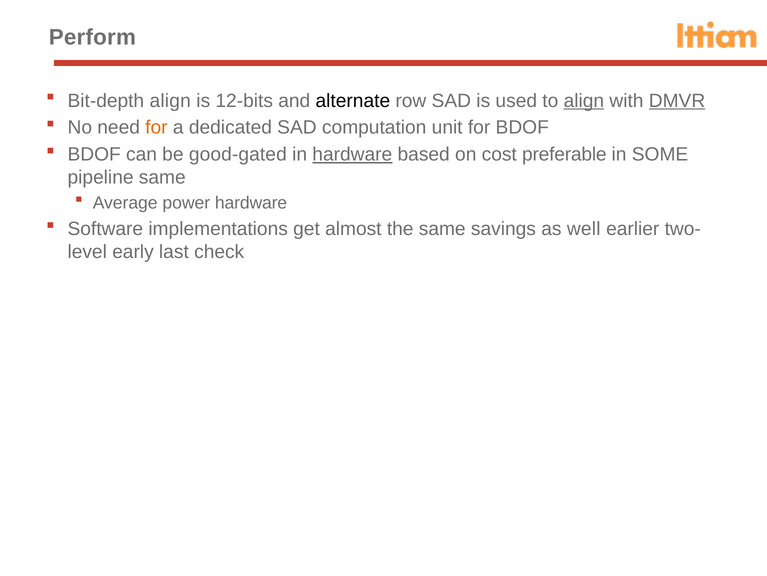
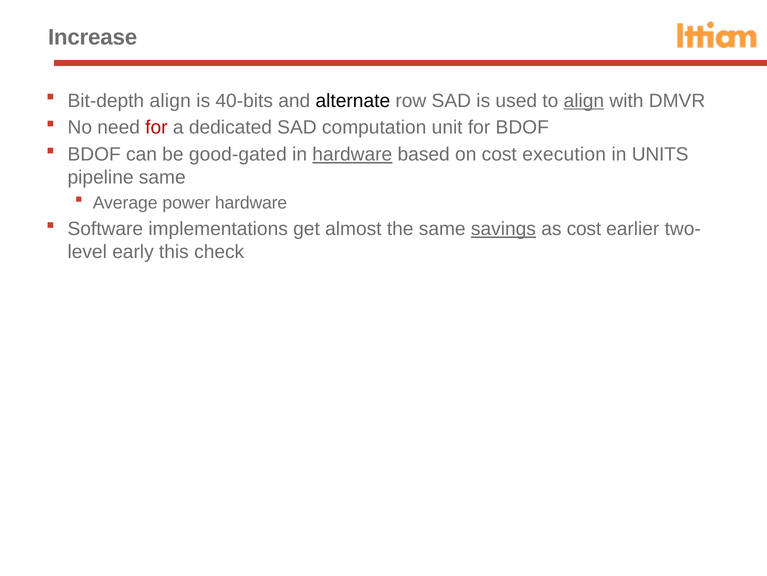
Perform: Perform -> Increase
12-bits: 12-bits -> 40-bits
DMVR underline: present -> none
for at (156, 127) colour: orange -> red
preferable: preferable -> execution
SOME: SOME -> UNITS
savings underline: none -> present
as well: well -> cost
last: last -> this
